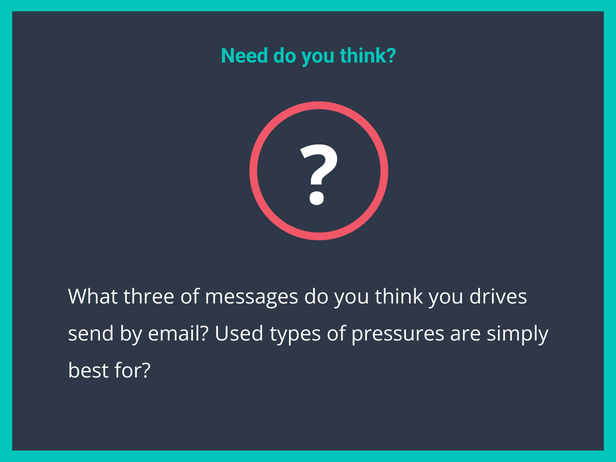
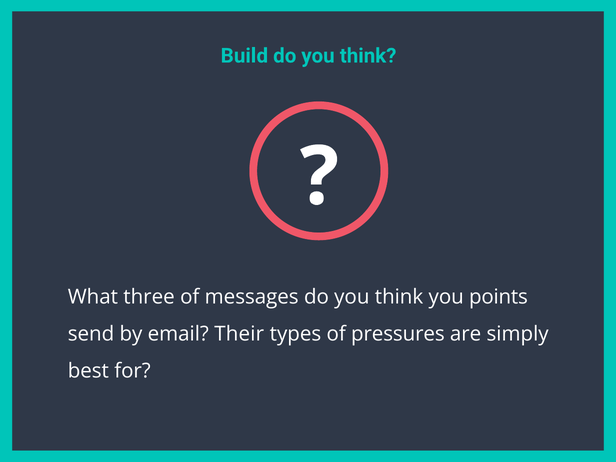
Need: Need -> Build
drives: drives -> points
Used: Used -> Their
